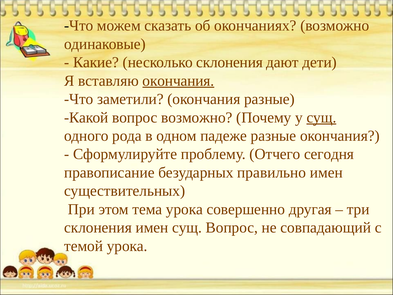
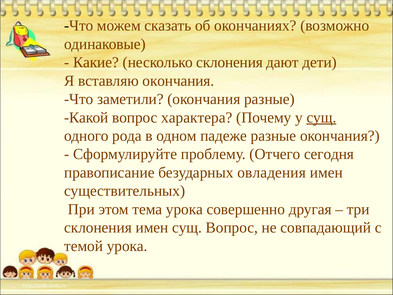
окончания at (178, 81) underline: present -> none
вопрос возможно: возможно -> характера
правильно: правильно -> овладения
